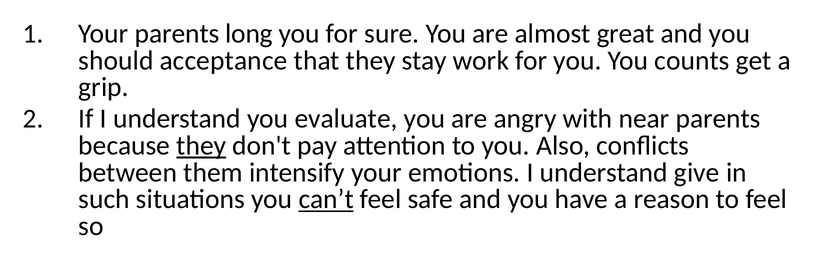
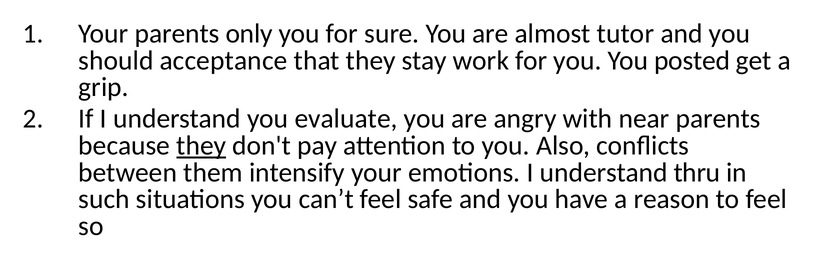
long: long -> only
great: great -> tutor
counts: counts -> posted
give: give -> thru
can’t underline: present -> none
